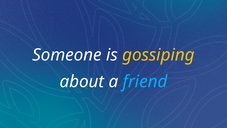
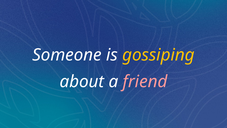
friend colour: light blue -> pink
